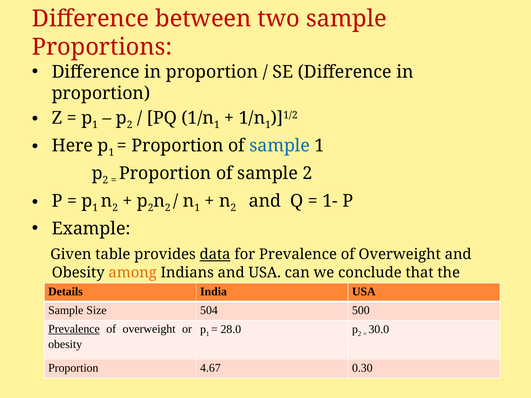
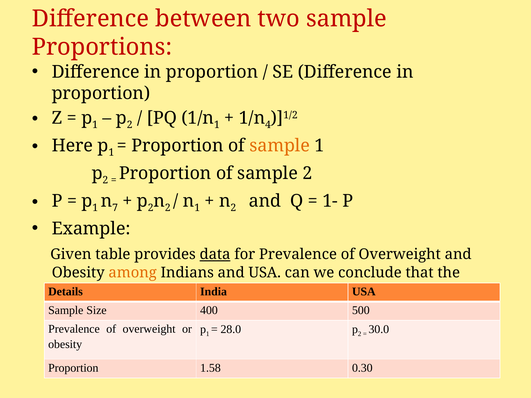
1 at (268, 125): 1 -> 4
sample at (280, 146) colour: blue -> orange
2 at (115, 208): 2 -> 7
504: 504 -> 400
Prevalence at (74, 329) underline: present -> none
4.67: 4.67 -> 1.58
